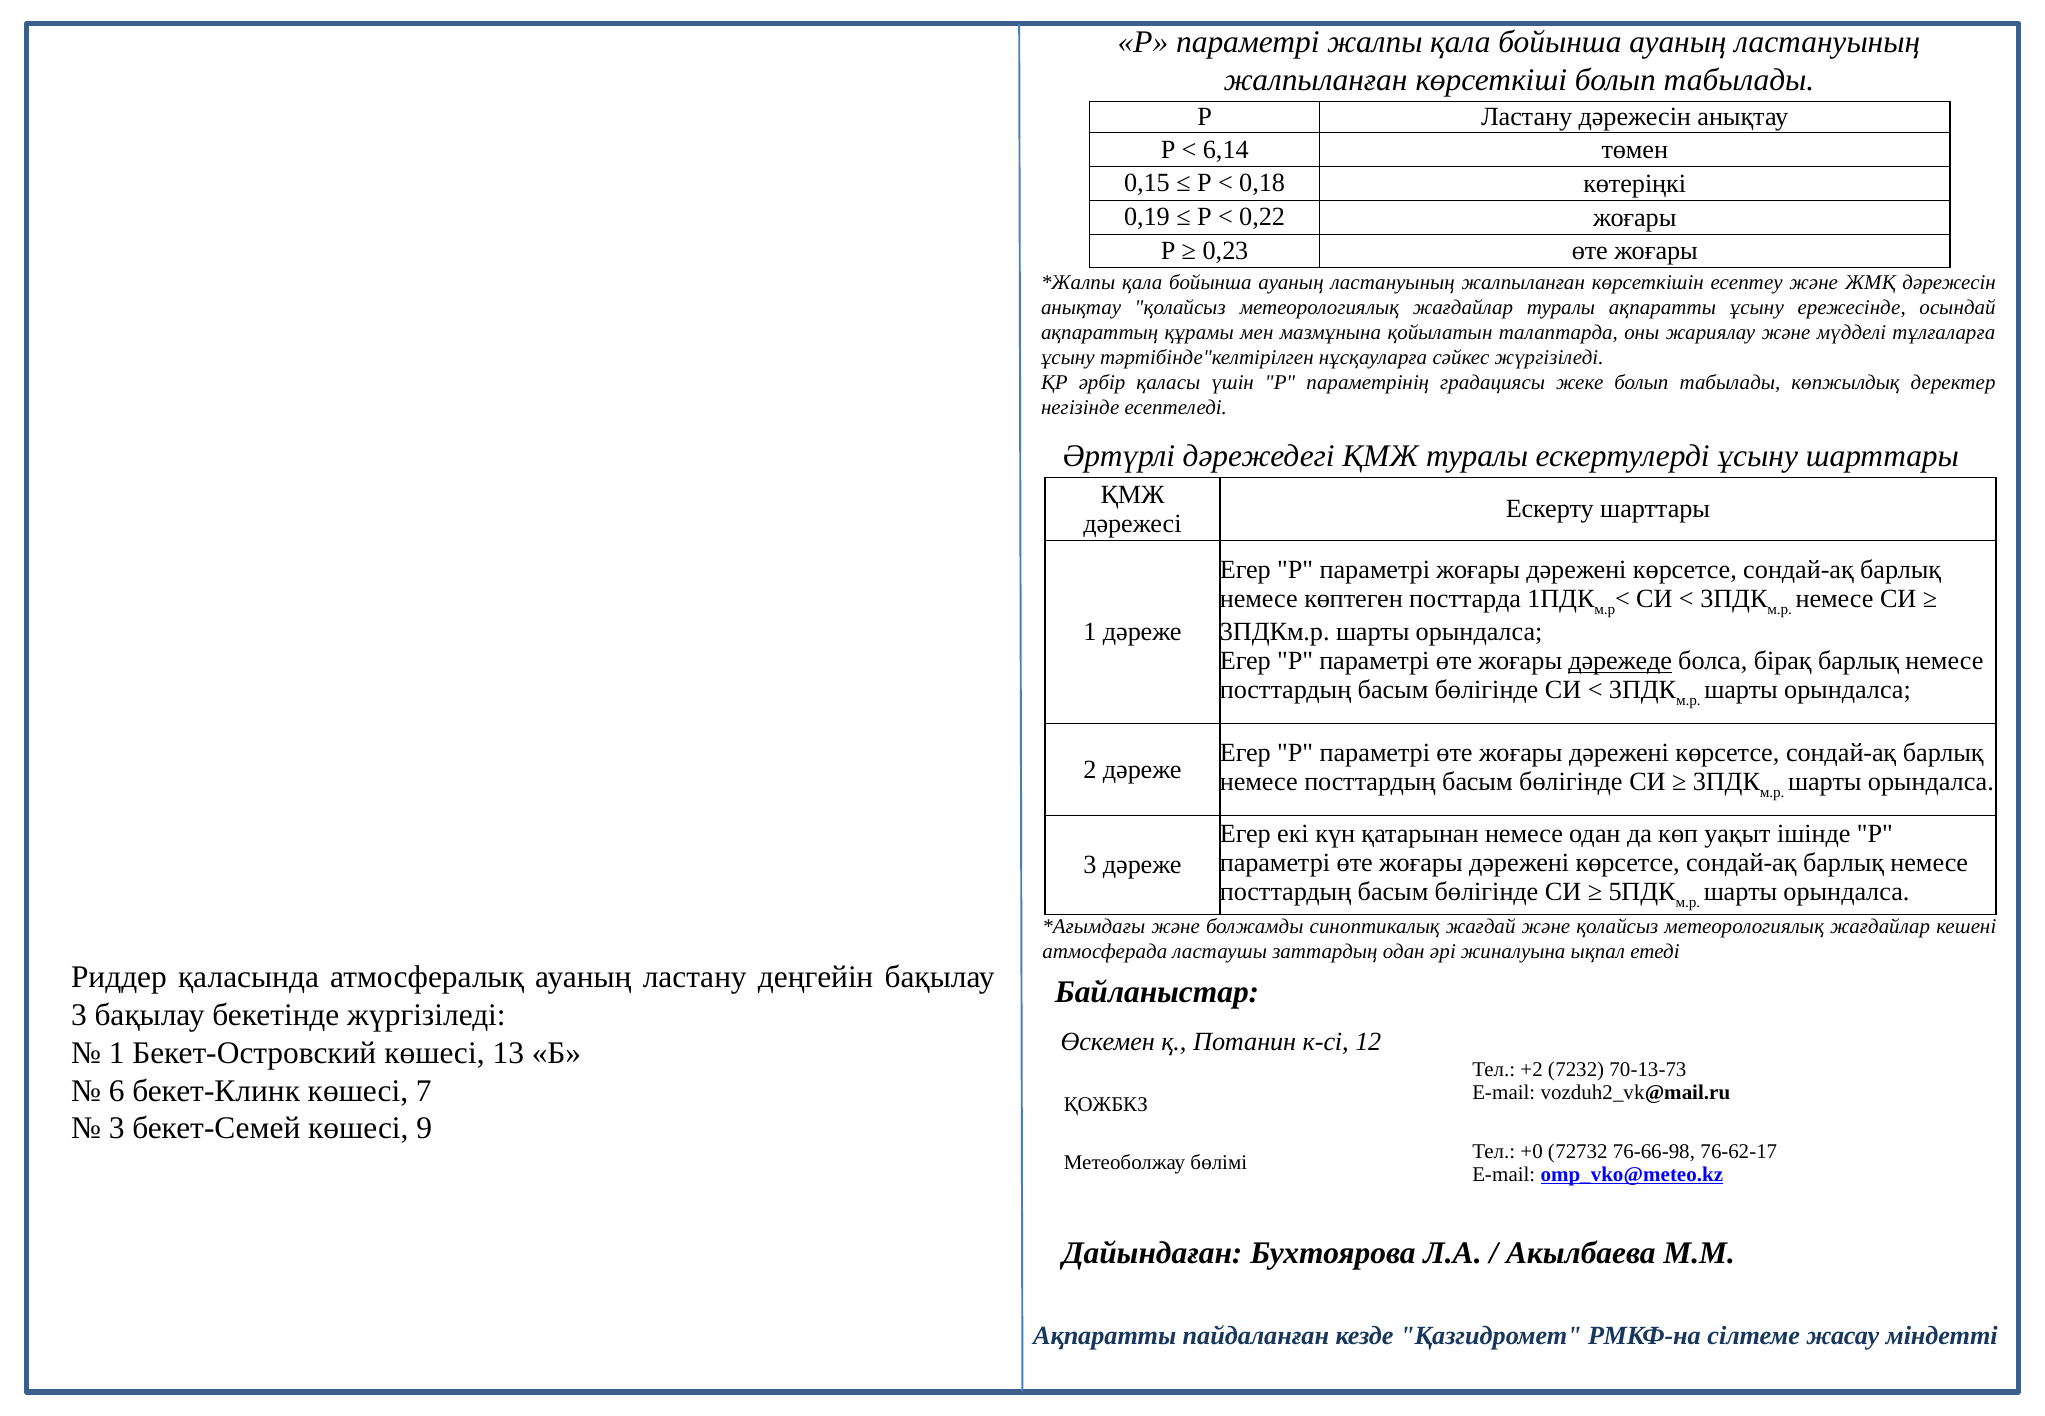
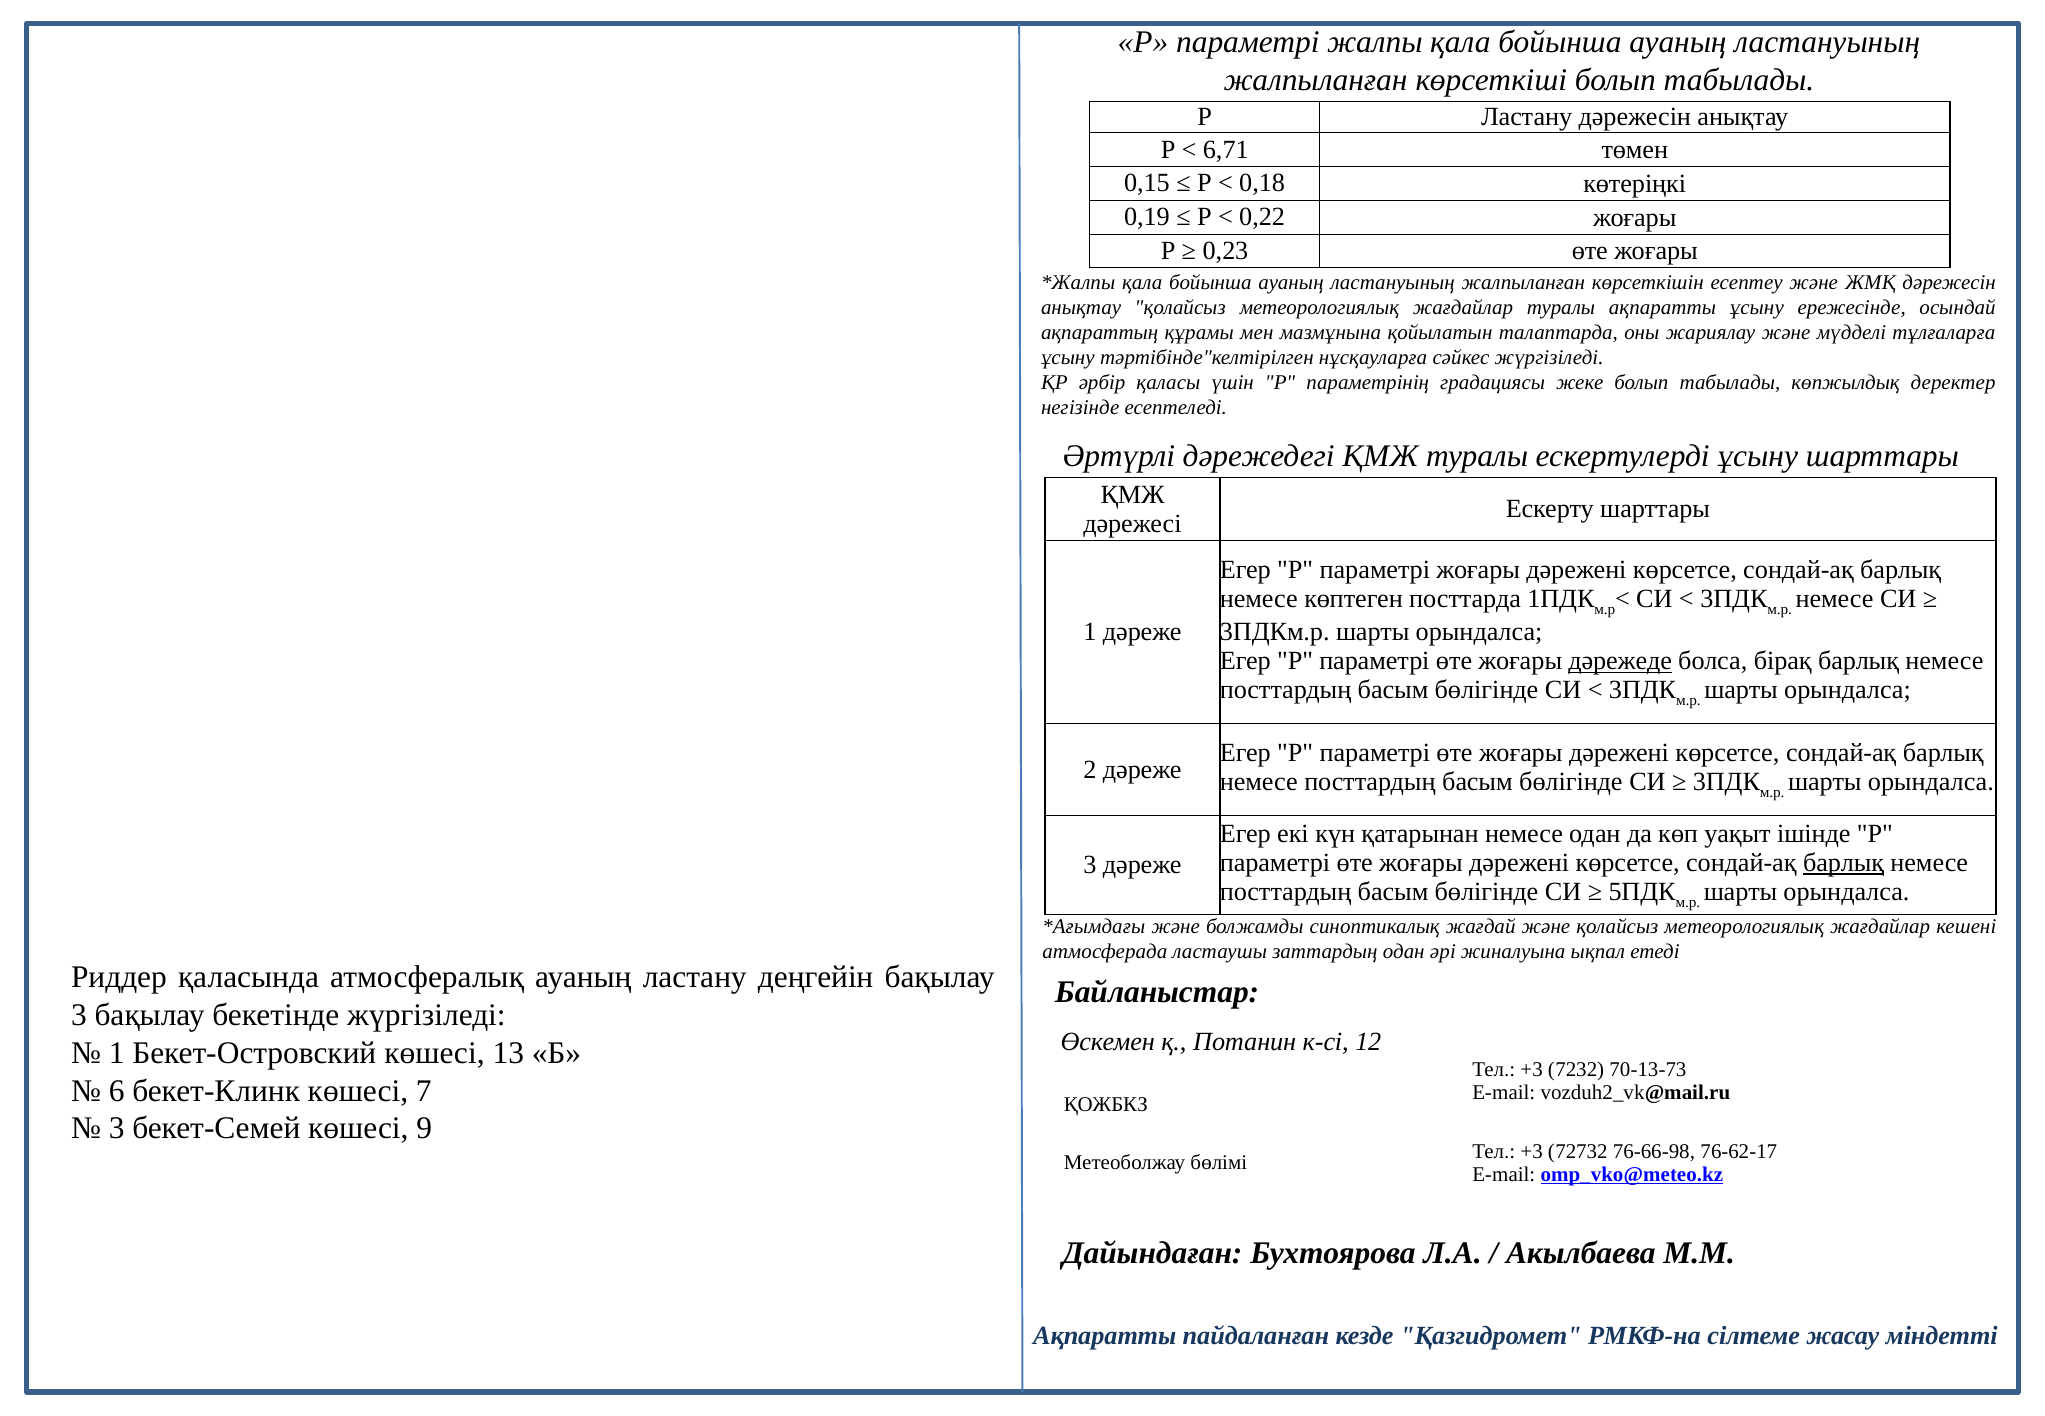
6,14: 6,14 -> 6,71
барлық at (1844, 863) underline: none -> present
+2 at (1532, 1069): +2 -> +3
+0 at (1532, 1151): +0 -> +3
